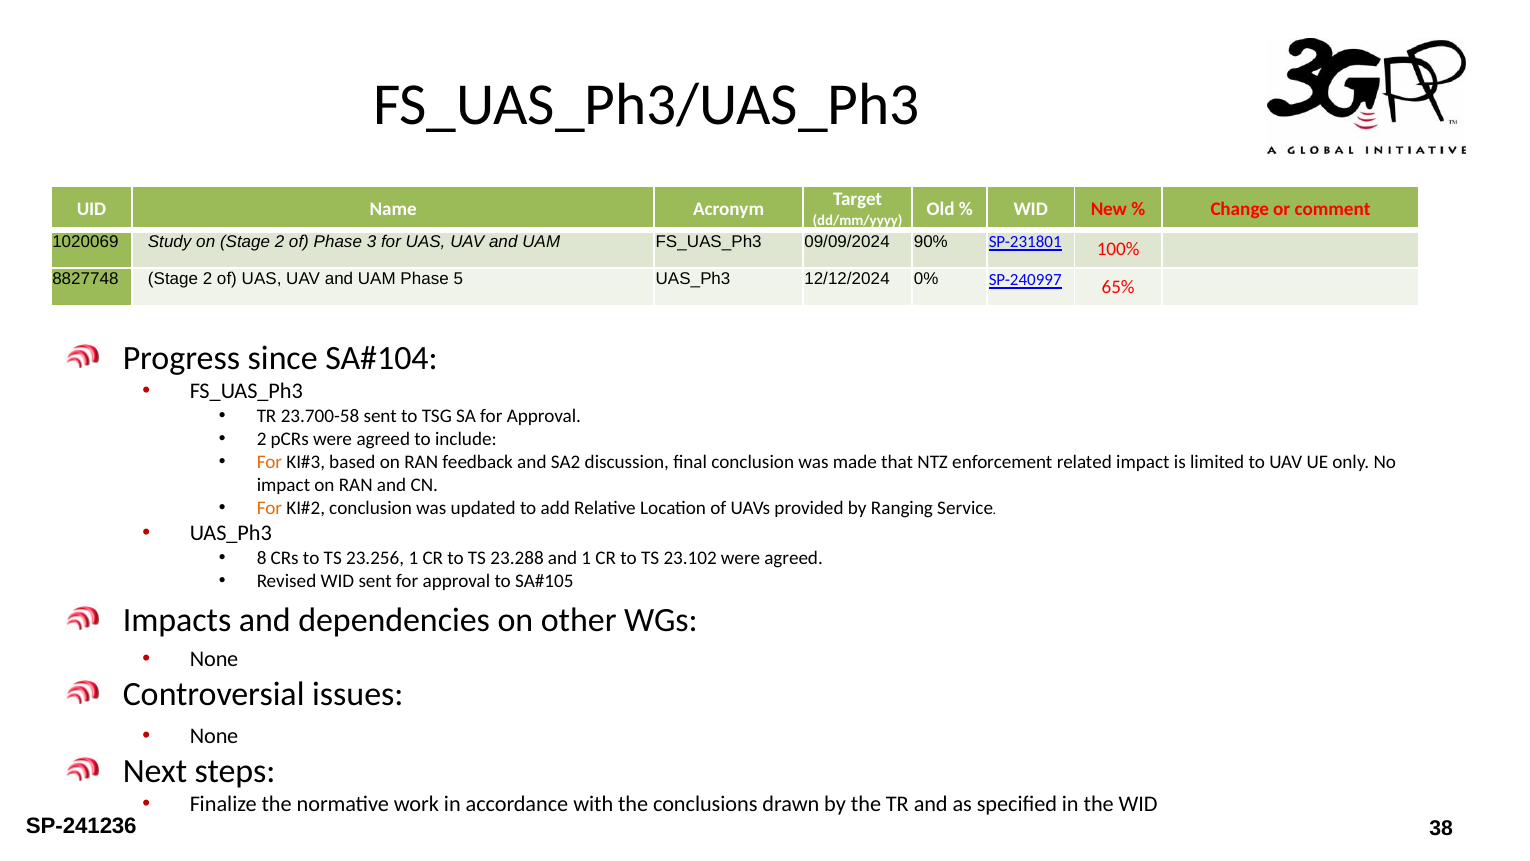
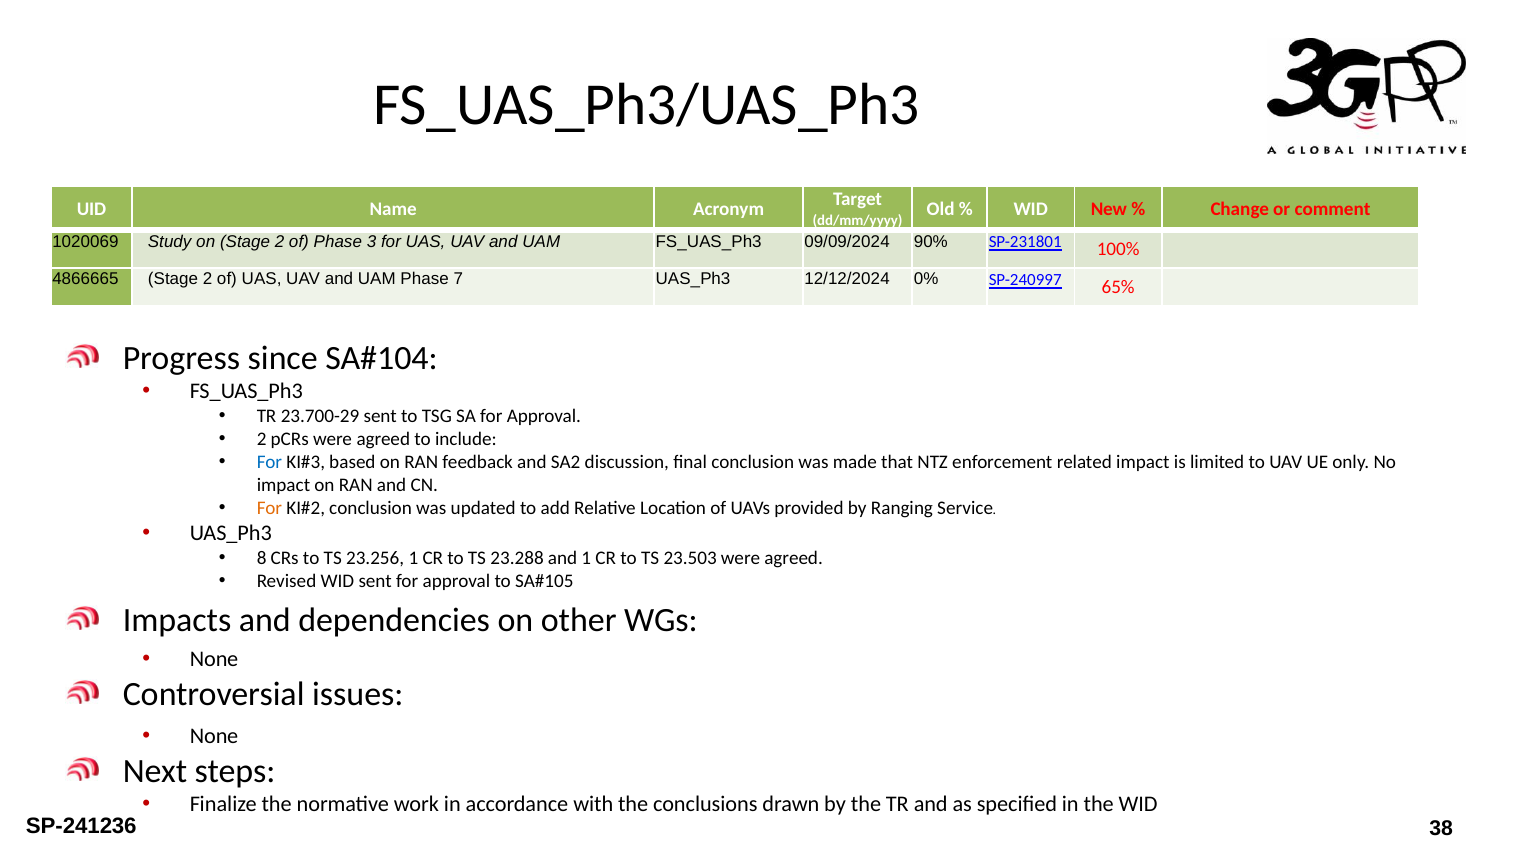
8827748: 8827748 -> 4866665
5: 5 -> 7
23.700-58: 23.700-58 -> 23.700-29
For at (269, 462) colour: orange -> blue
23.102: 23.102 -> 23.503
